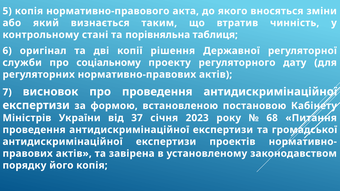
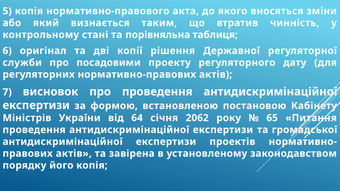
соціальному: соціальному -> посадовими
37: 37 -> 64
2023: 2023 -> 2062
68: 68 -> 65
